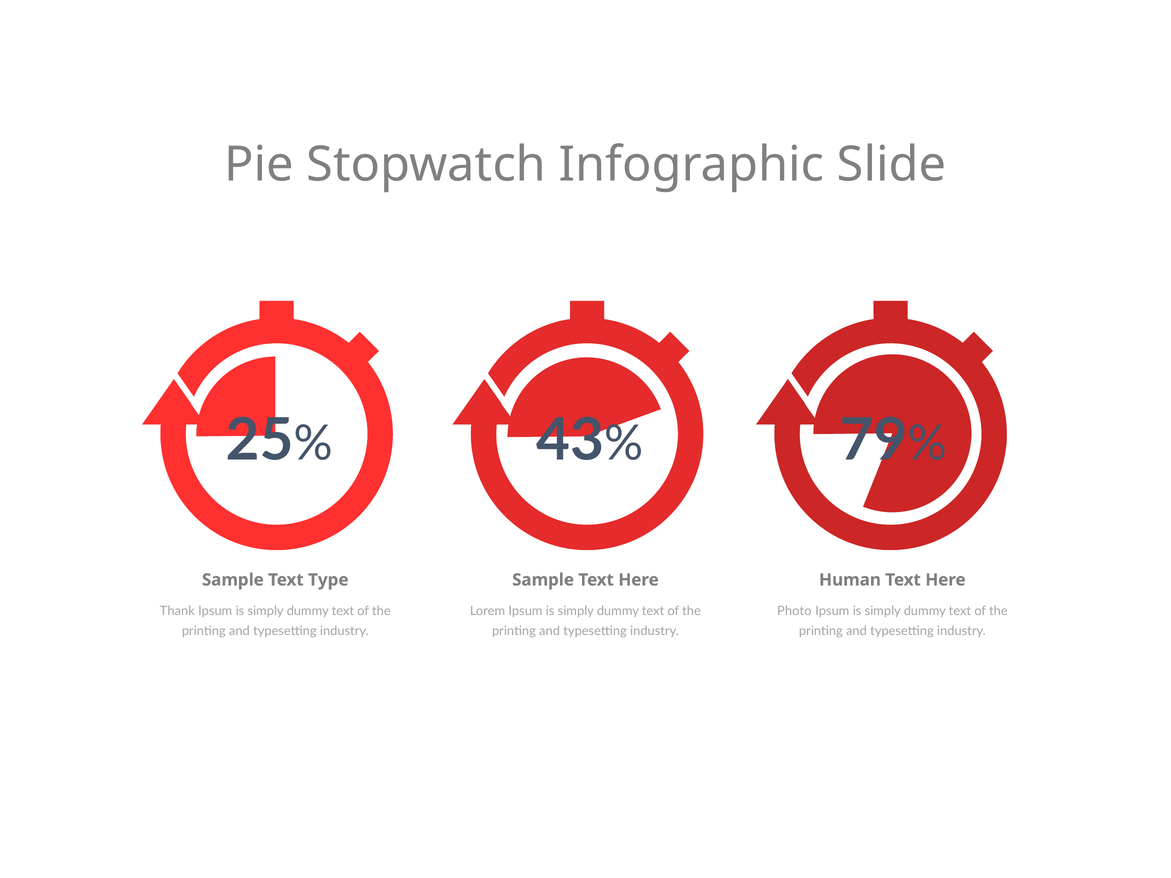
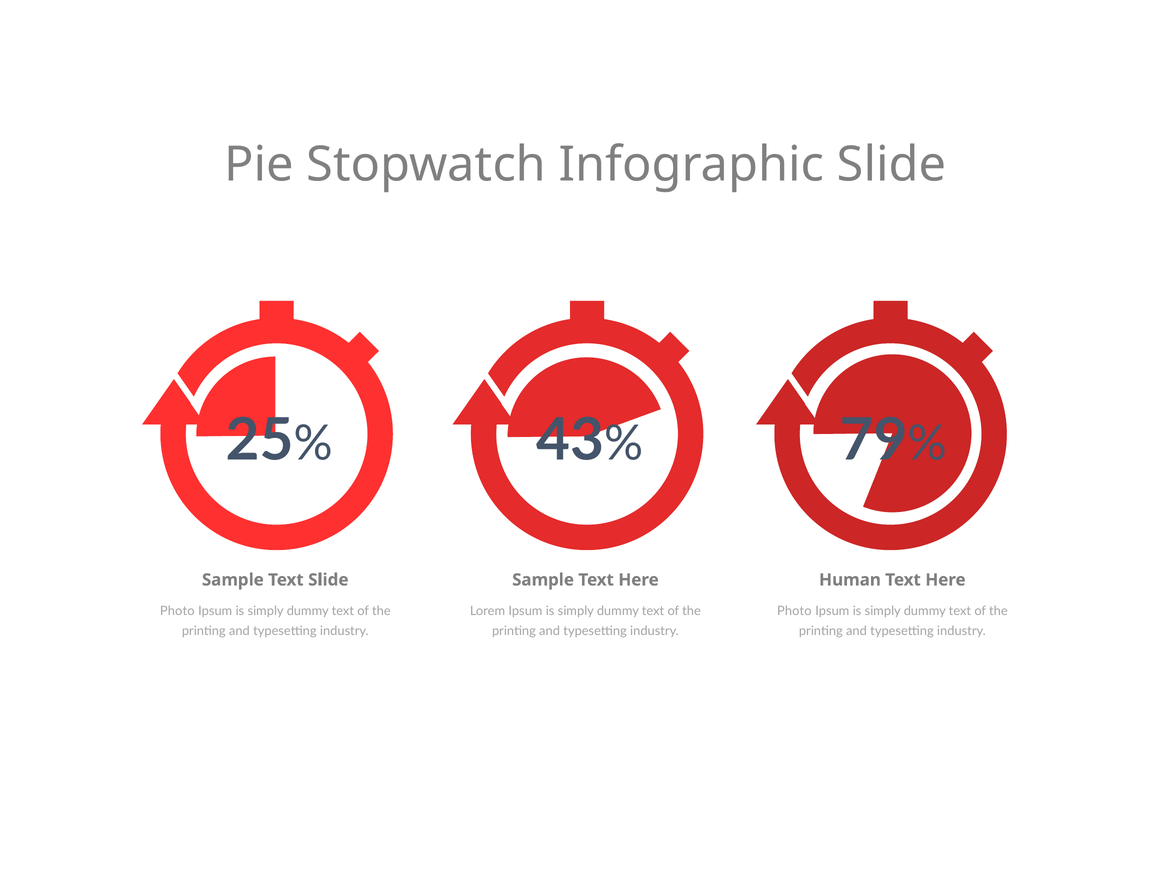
Text Type: Type -> Slide
Thank at (177, 611): Thank -> Photo
